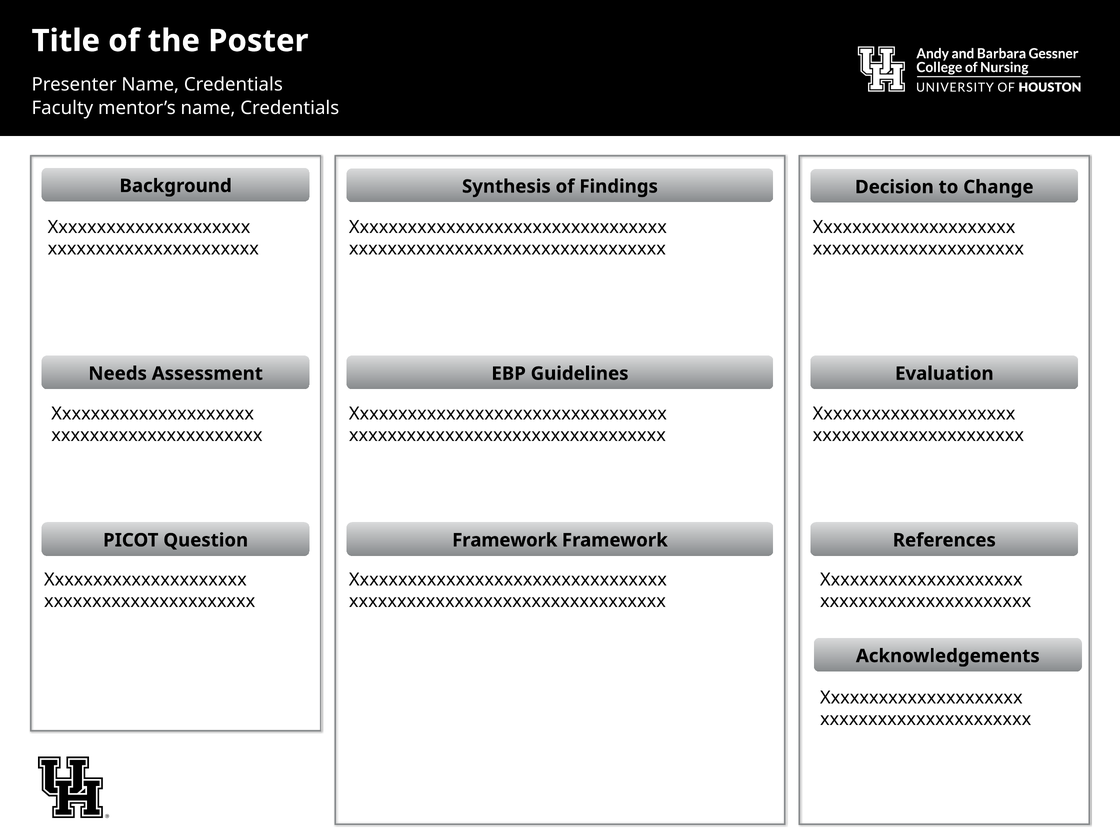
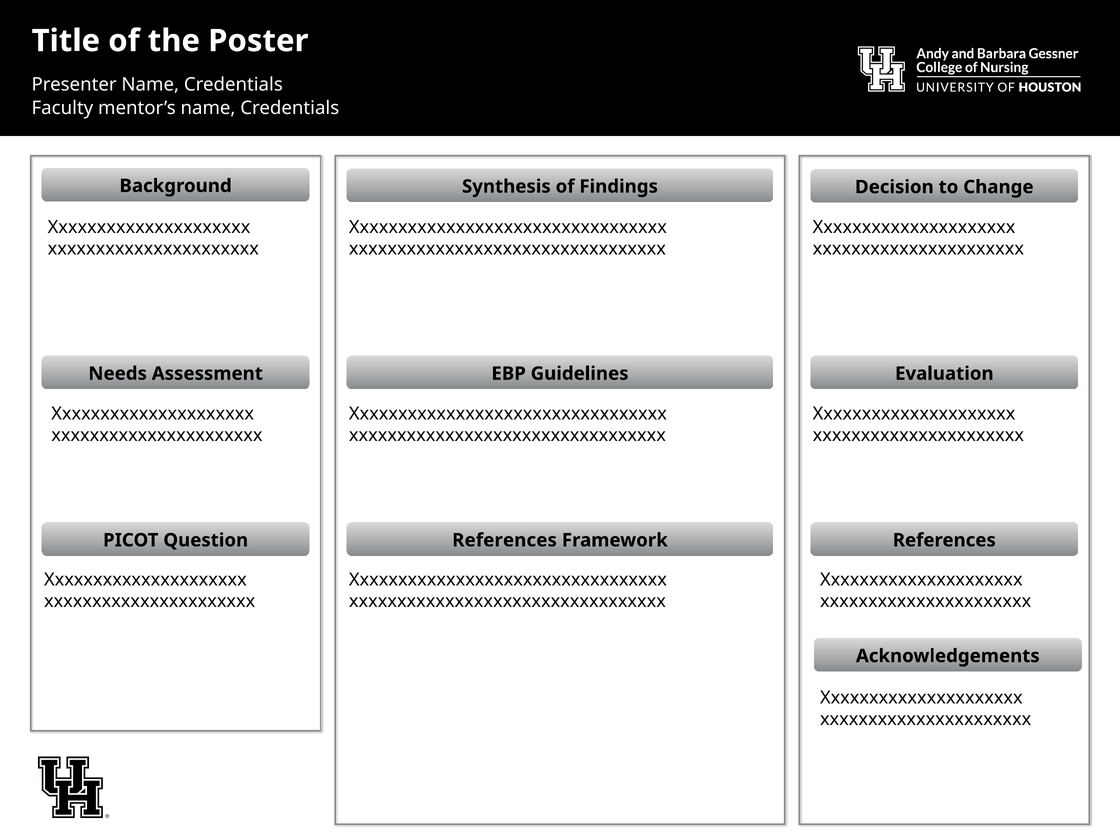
Framework at (505, 540): Framework -> References
